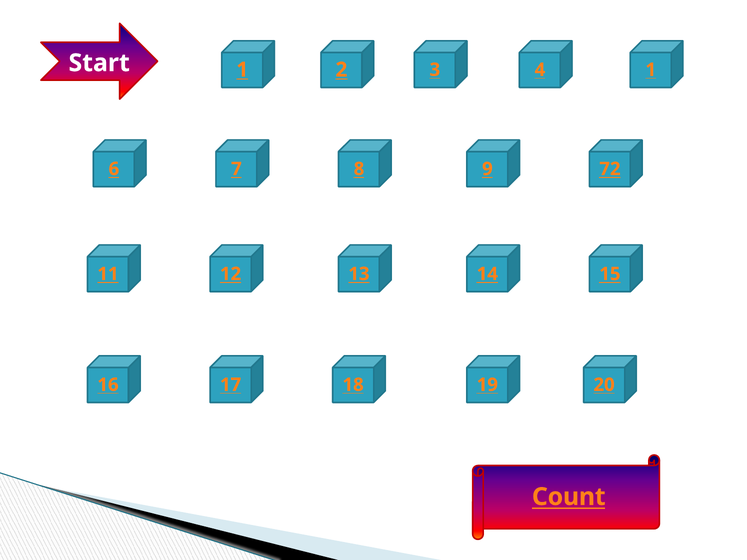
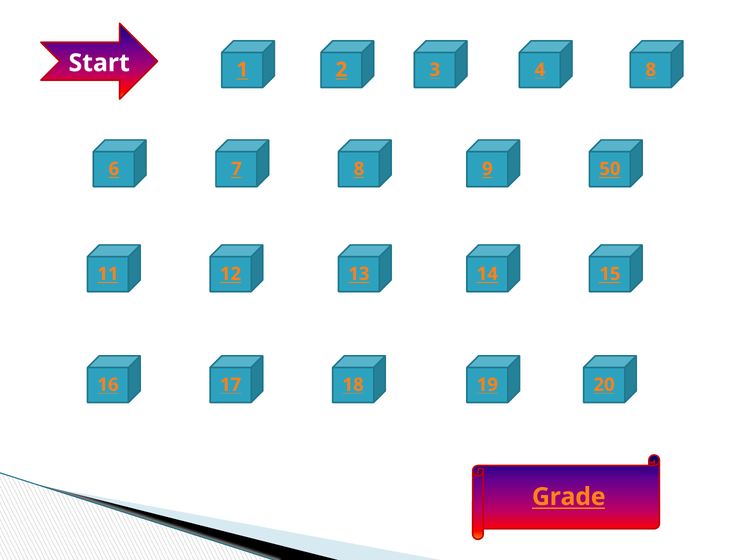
2 1: 1 -> 8
72: 72 -> 50
Count: Count -> Grade
